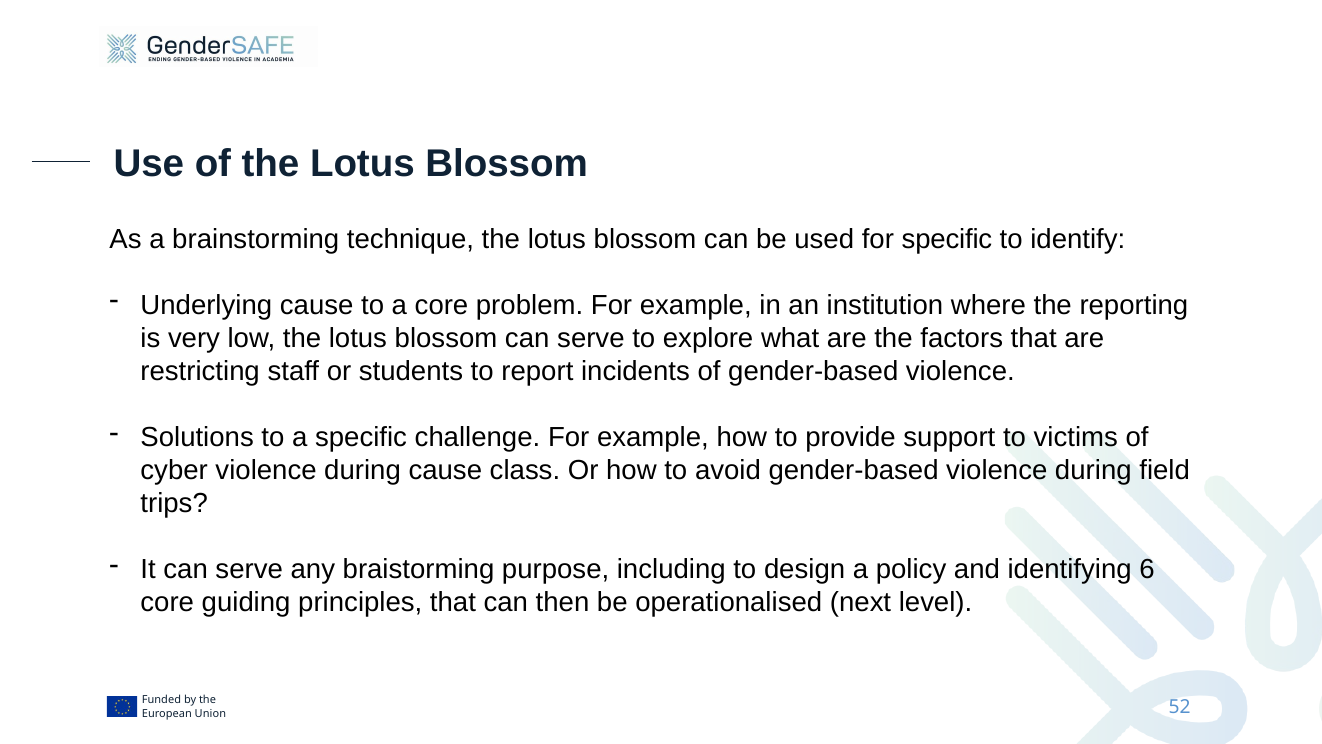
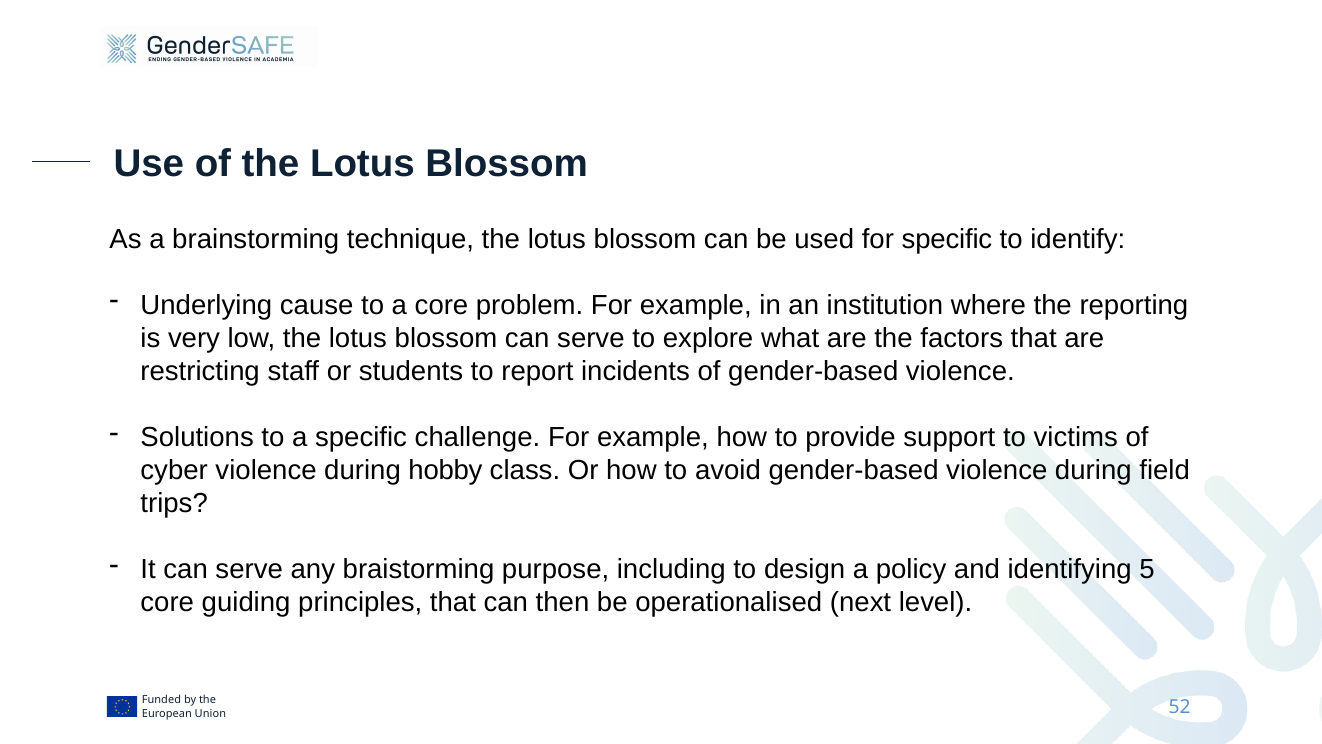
during cause: cause -> hobby
6: 6 -> 5
